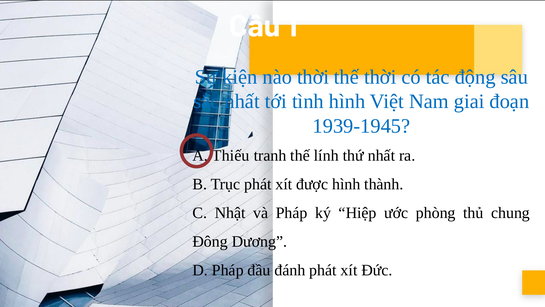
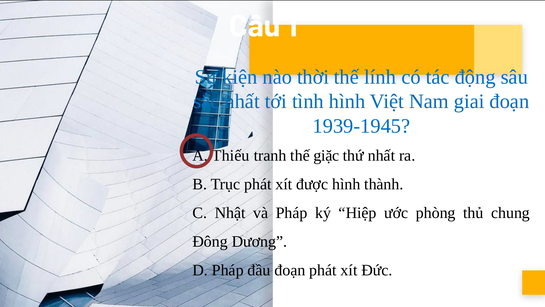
thế thời: thời -> lính
lính: lính -> giặc
đầu đánh: đánh -> đoạn
